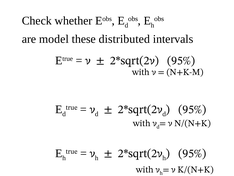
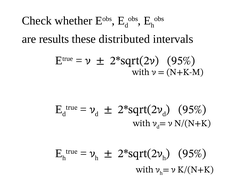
model: model -> results
